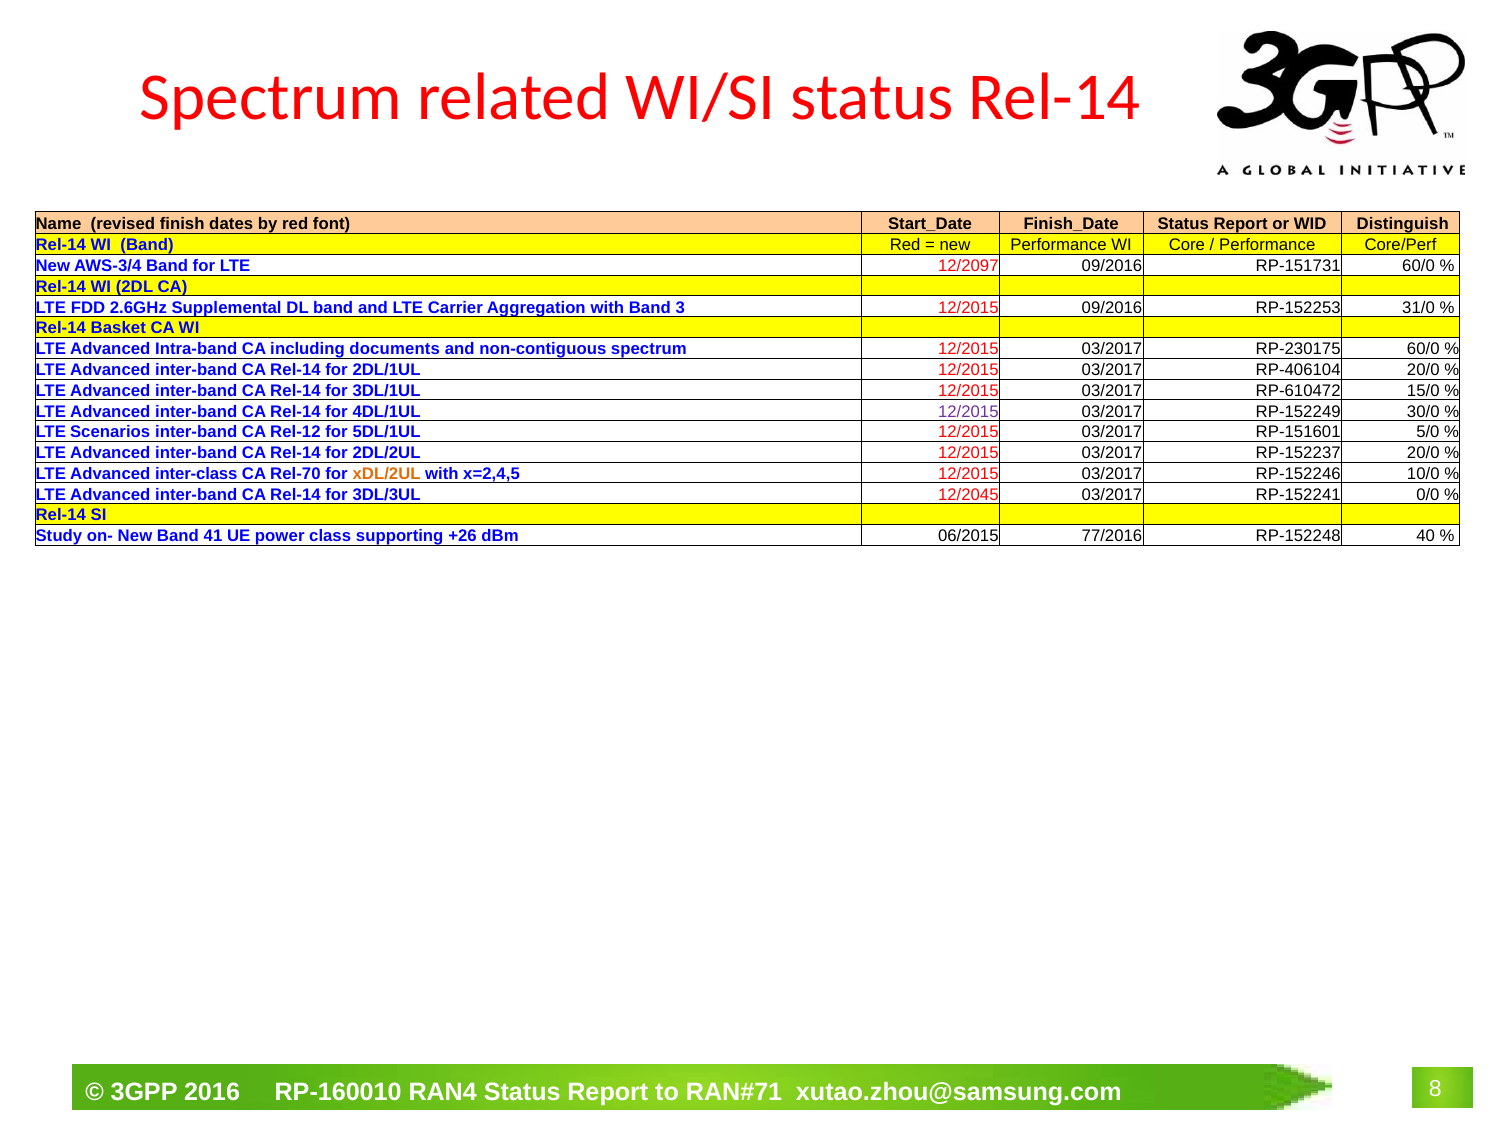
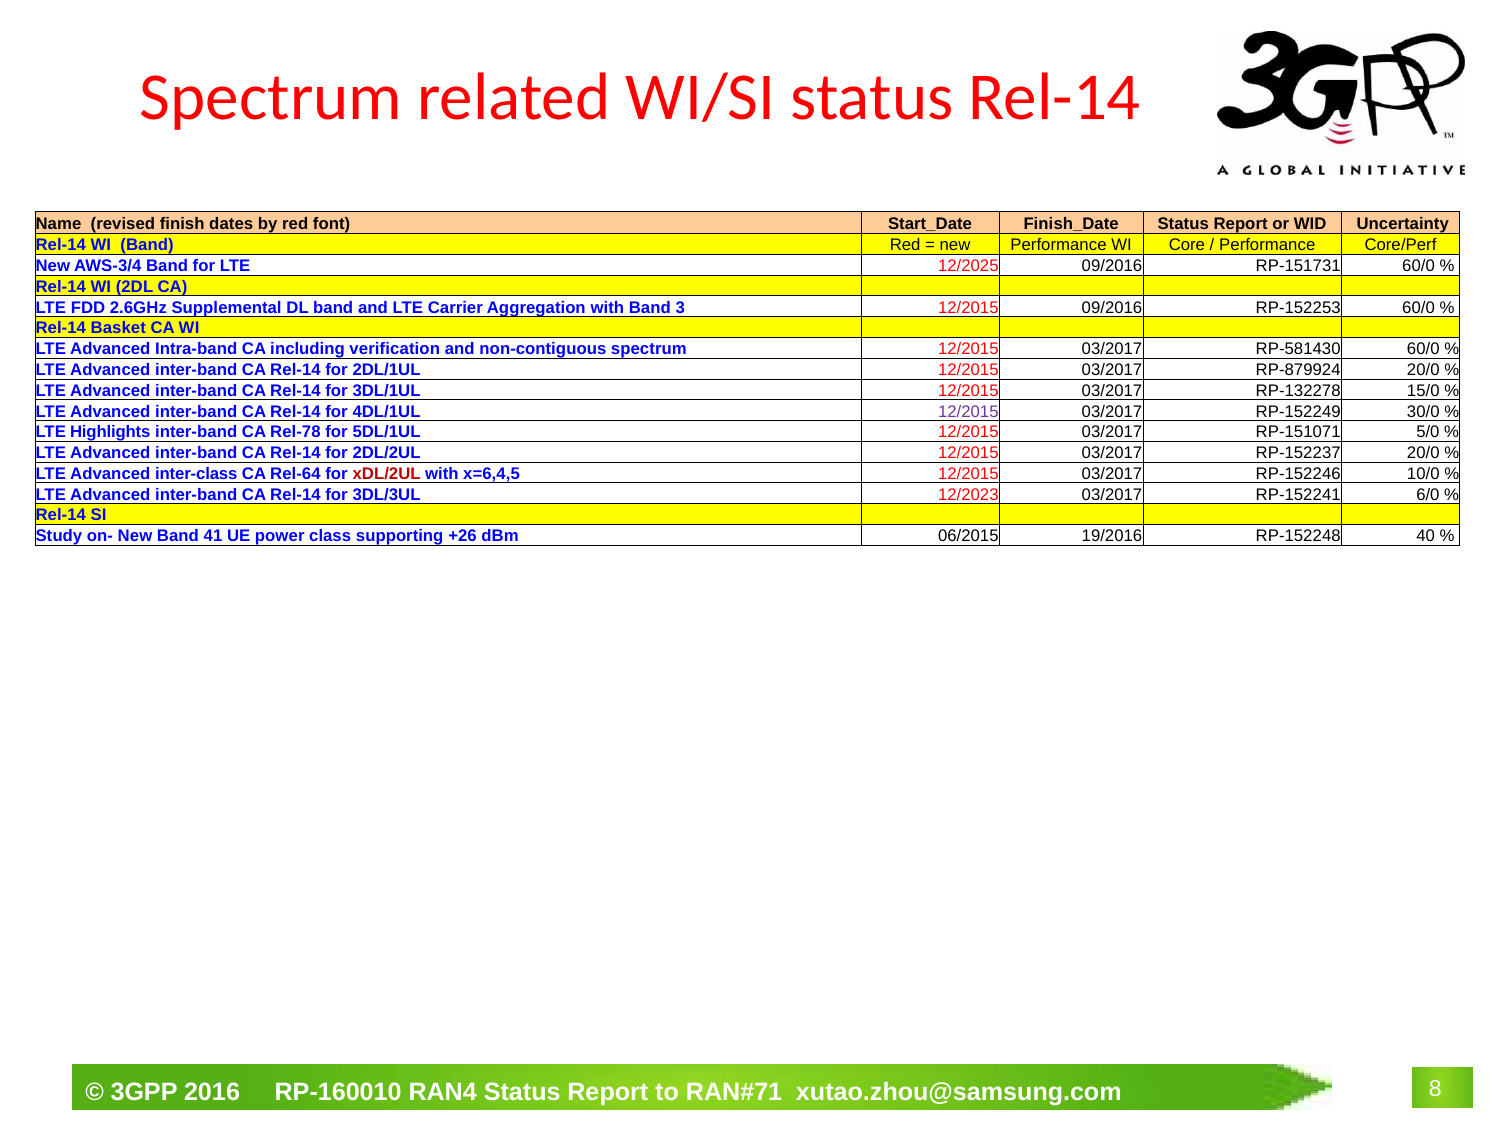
Distinguish: Distinguish -> Uncertainty
12/2097: 12/2097 -> 12/2025
RP-152253 31/0: 31/0 -> 60/0
documents: documents -> verification
RP-230175: RP-230175 -> RP-581430
RP-406104: RP-406104 -> RP-879924
RP-610472: RP-610472 -> RP-132278
Scenarios: Scenarios -> Highlights
Rel-12: Rel-12 -> Rel-78
RP-151601: RP-151601 -> RP-151071
Rel-70: Rel-70 -> Rel-64
xDL/2UL colour: orange -> red
x=2,4,5: x=2,4,5 -> x=6,4,5
12/2045: 12/2045 -> 12/2023
0/0: 0/0 -> 6/0
77/2016: 77/2016 -> 19/2016
